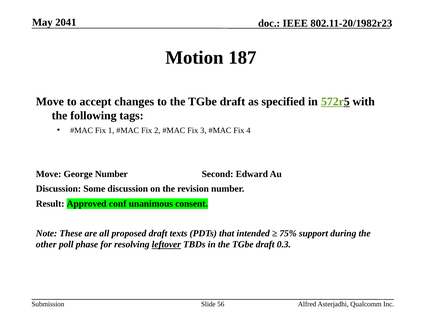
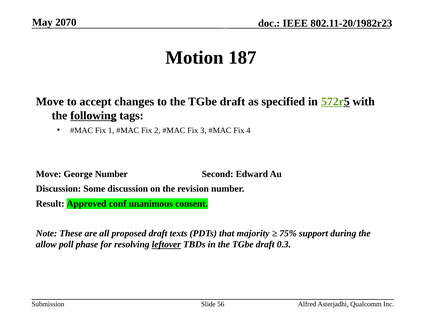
2041: 2041 -> 2070
following underline: none -> present
intended: intended -> majority
other: other -> allow
